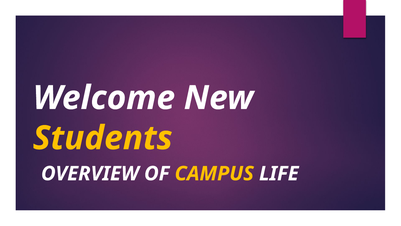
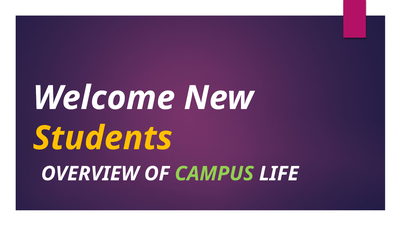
CAMPUS colour: yellow -> light green
